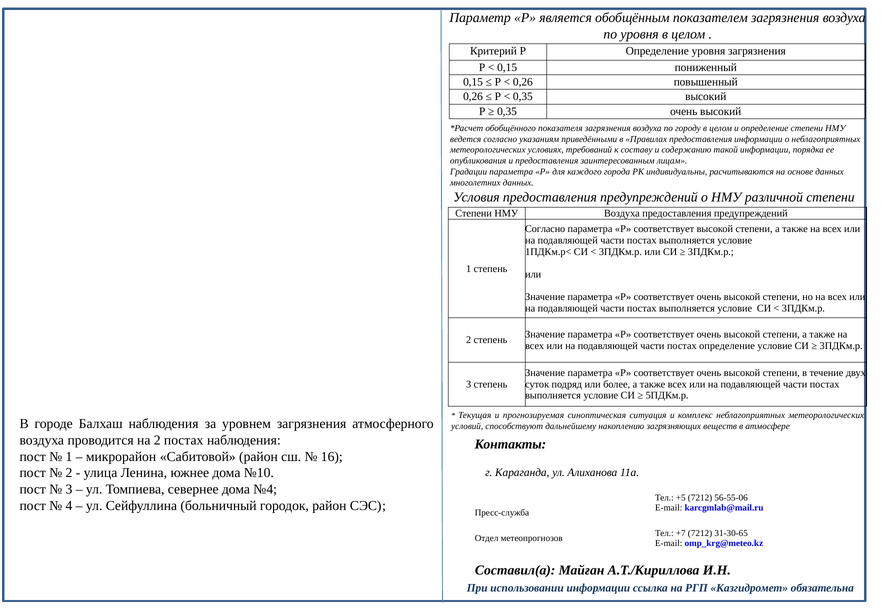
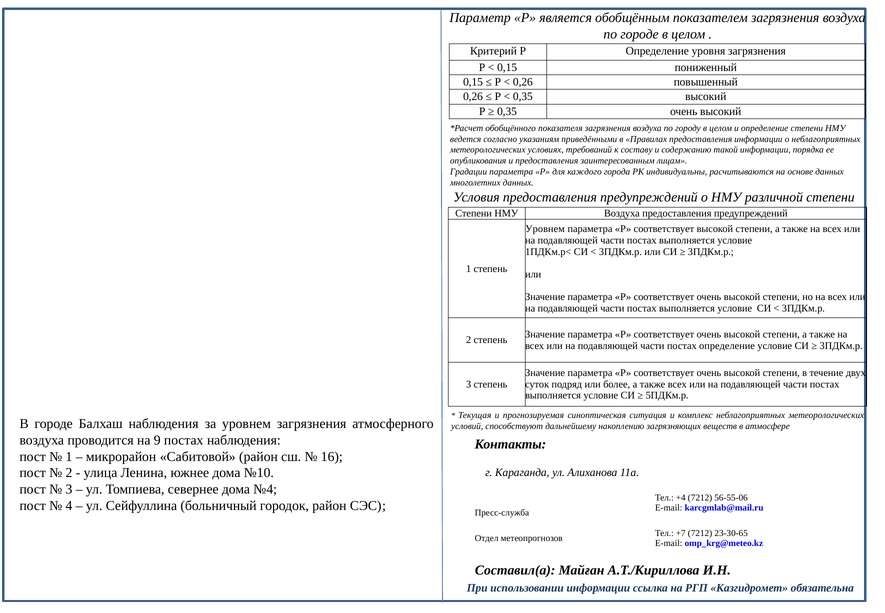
по уровня: уровня -> городе
Согласно at (545, 229): Согласно -> Уровнем
на 2: 2 -> 9
+5: +5 -> +4
31-30-65: 31-30-65 -> 23-30-65
